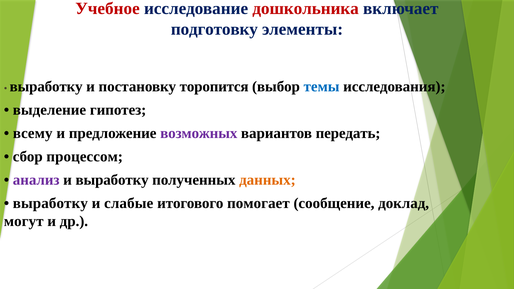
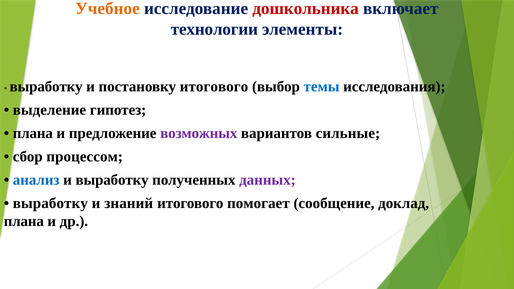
Учебное colour: red -> orange
подготовку: подготовку -> технологии
постановку торопится: торопится -> итогового
всему at (33, 133): всему -> плана
передать: передать -> сильные
анализ colour: purple -> blue
данных colour: orange -> purple
слабые: слабые -> знаний
могут at (24, 221): могут -> плана
